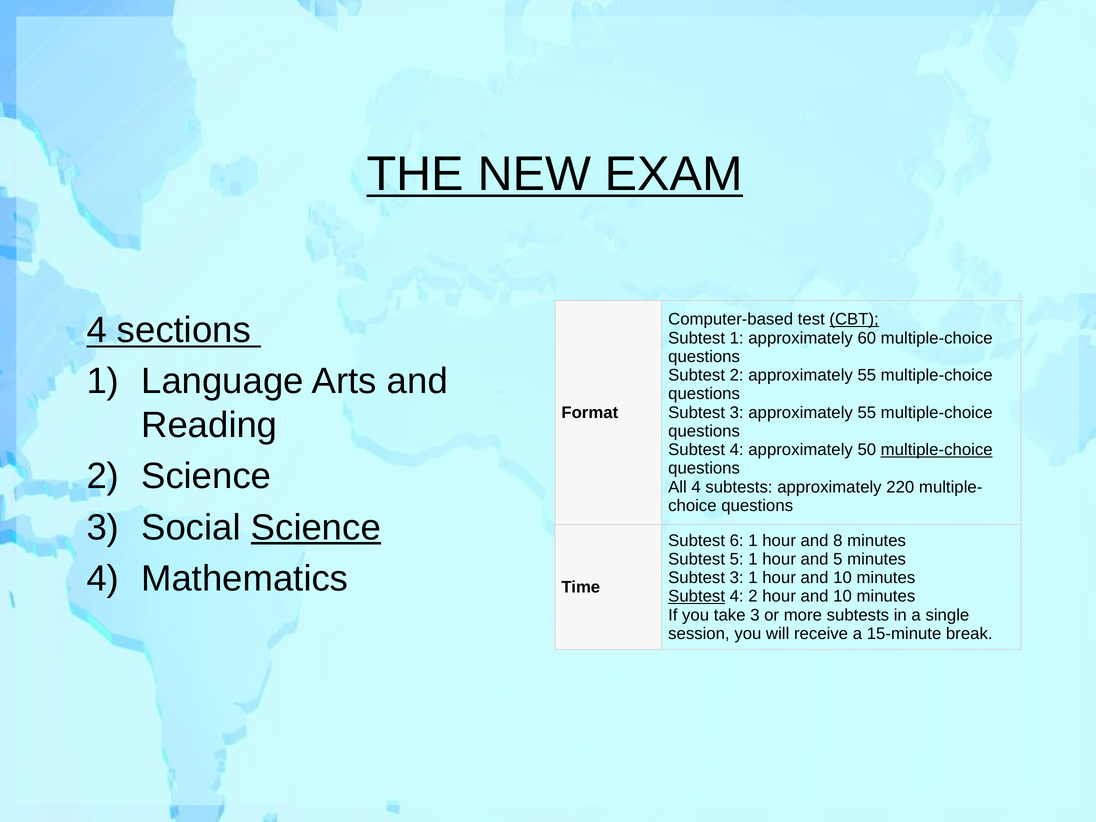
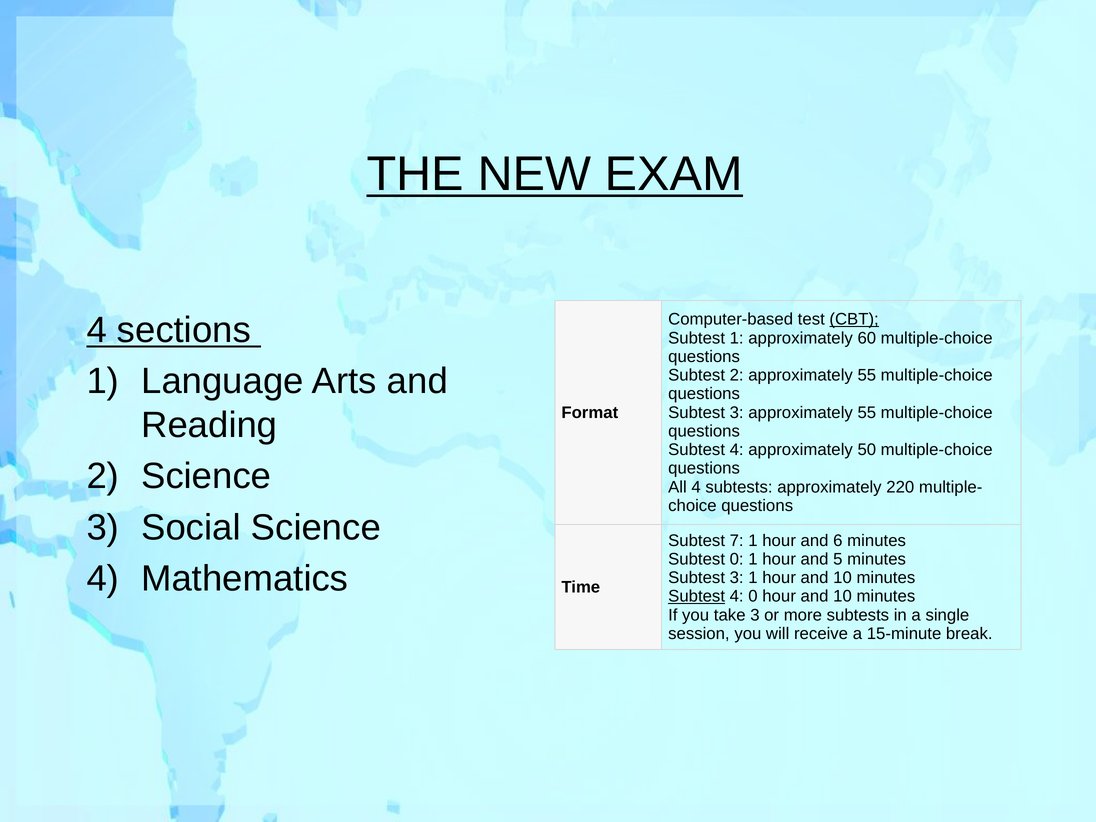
multiple-choice at (937, 450) underline: present -> none
Science at (316, 527) underline: present -> none
6: 6 -> 7
8: 8 -> 6
Subtest 5: 5 -> 0
4 2: 2 -> 0
